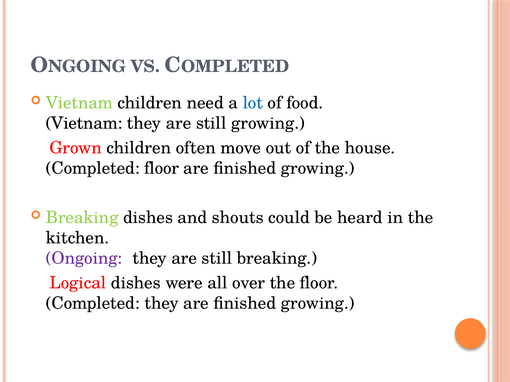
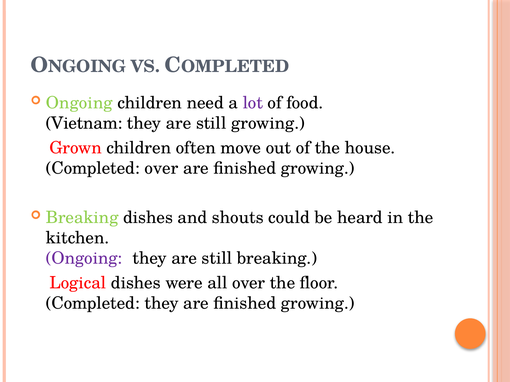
Vietnam at (79, 103): Vietnam -> Ongoing
lot colour: blue -> purple
Completed floor: floor -> over
